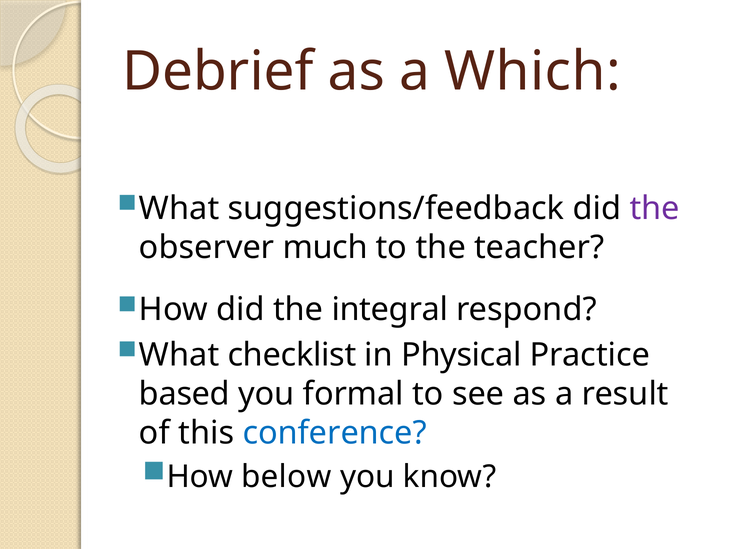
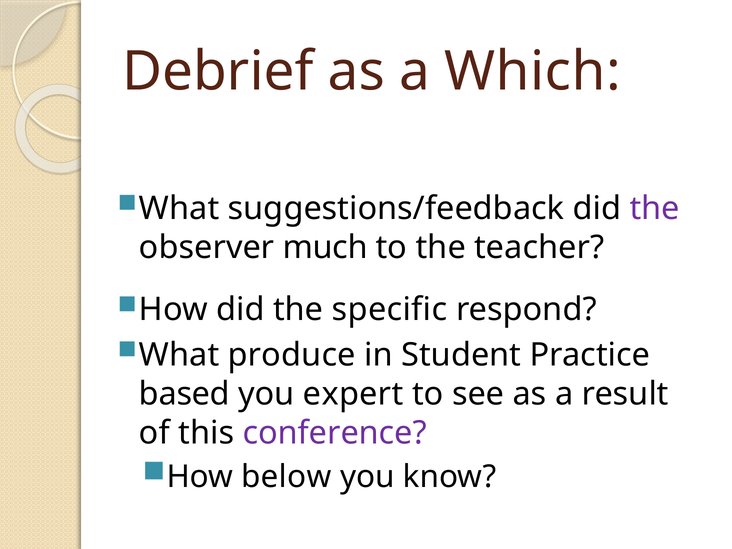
integral: integral -> specific
checklist: checklist -> produce
Physical: Physical -> Student
formal: formal -> expert
conference colour: blue -> purple
